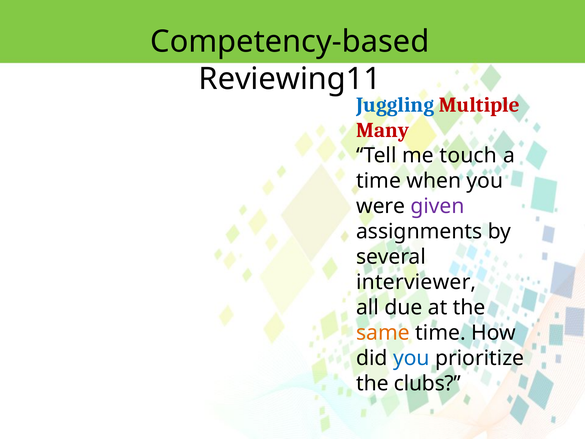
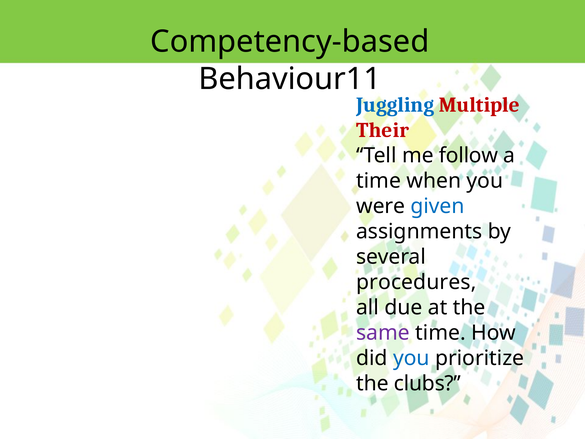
Reviewing11: Reviewing11 -> Behaviour11
Many: Many -> Their
touch: touch -> follow
given colour: purple -> blue
interviewer: interviewer -> procedures
same colour: orange -> purple
